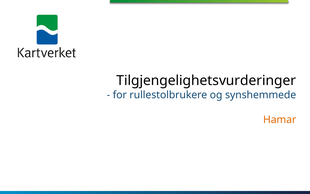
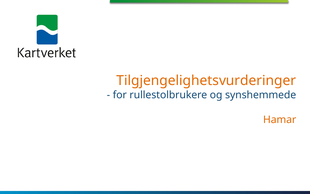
Tilgjengelighetsvurderinger colour: black -> orange
